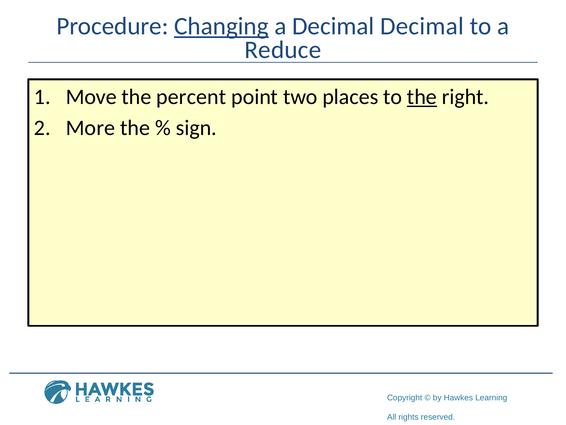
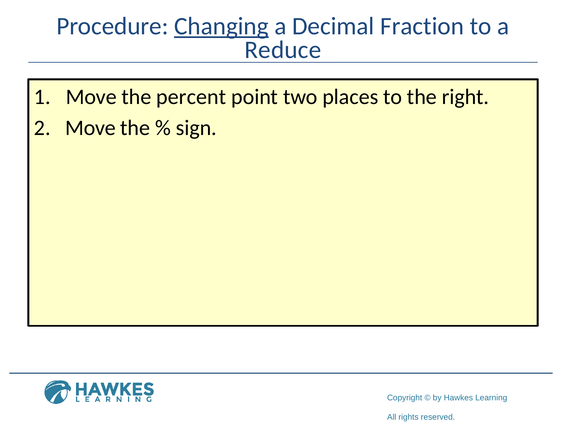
Decimal Decimal: Decimal -> Fraction
the at (422, 97) underline: present -> none
More at (90, 128): More -> Move
